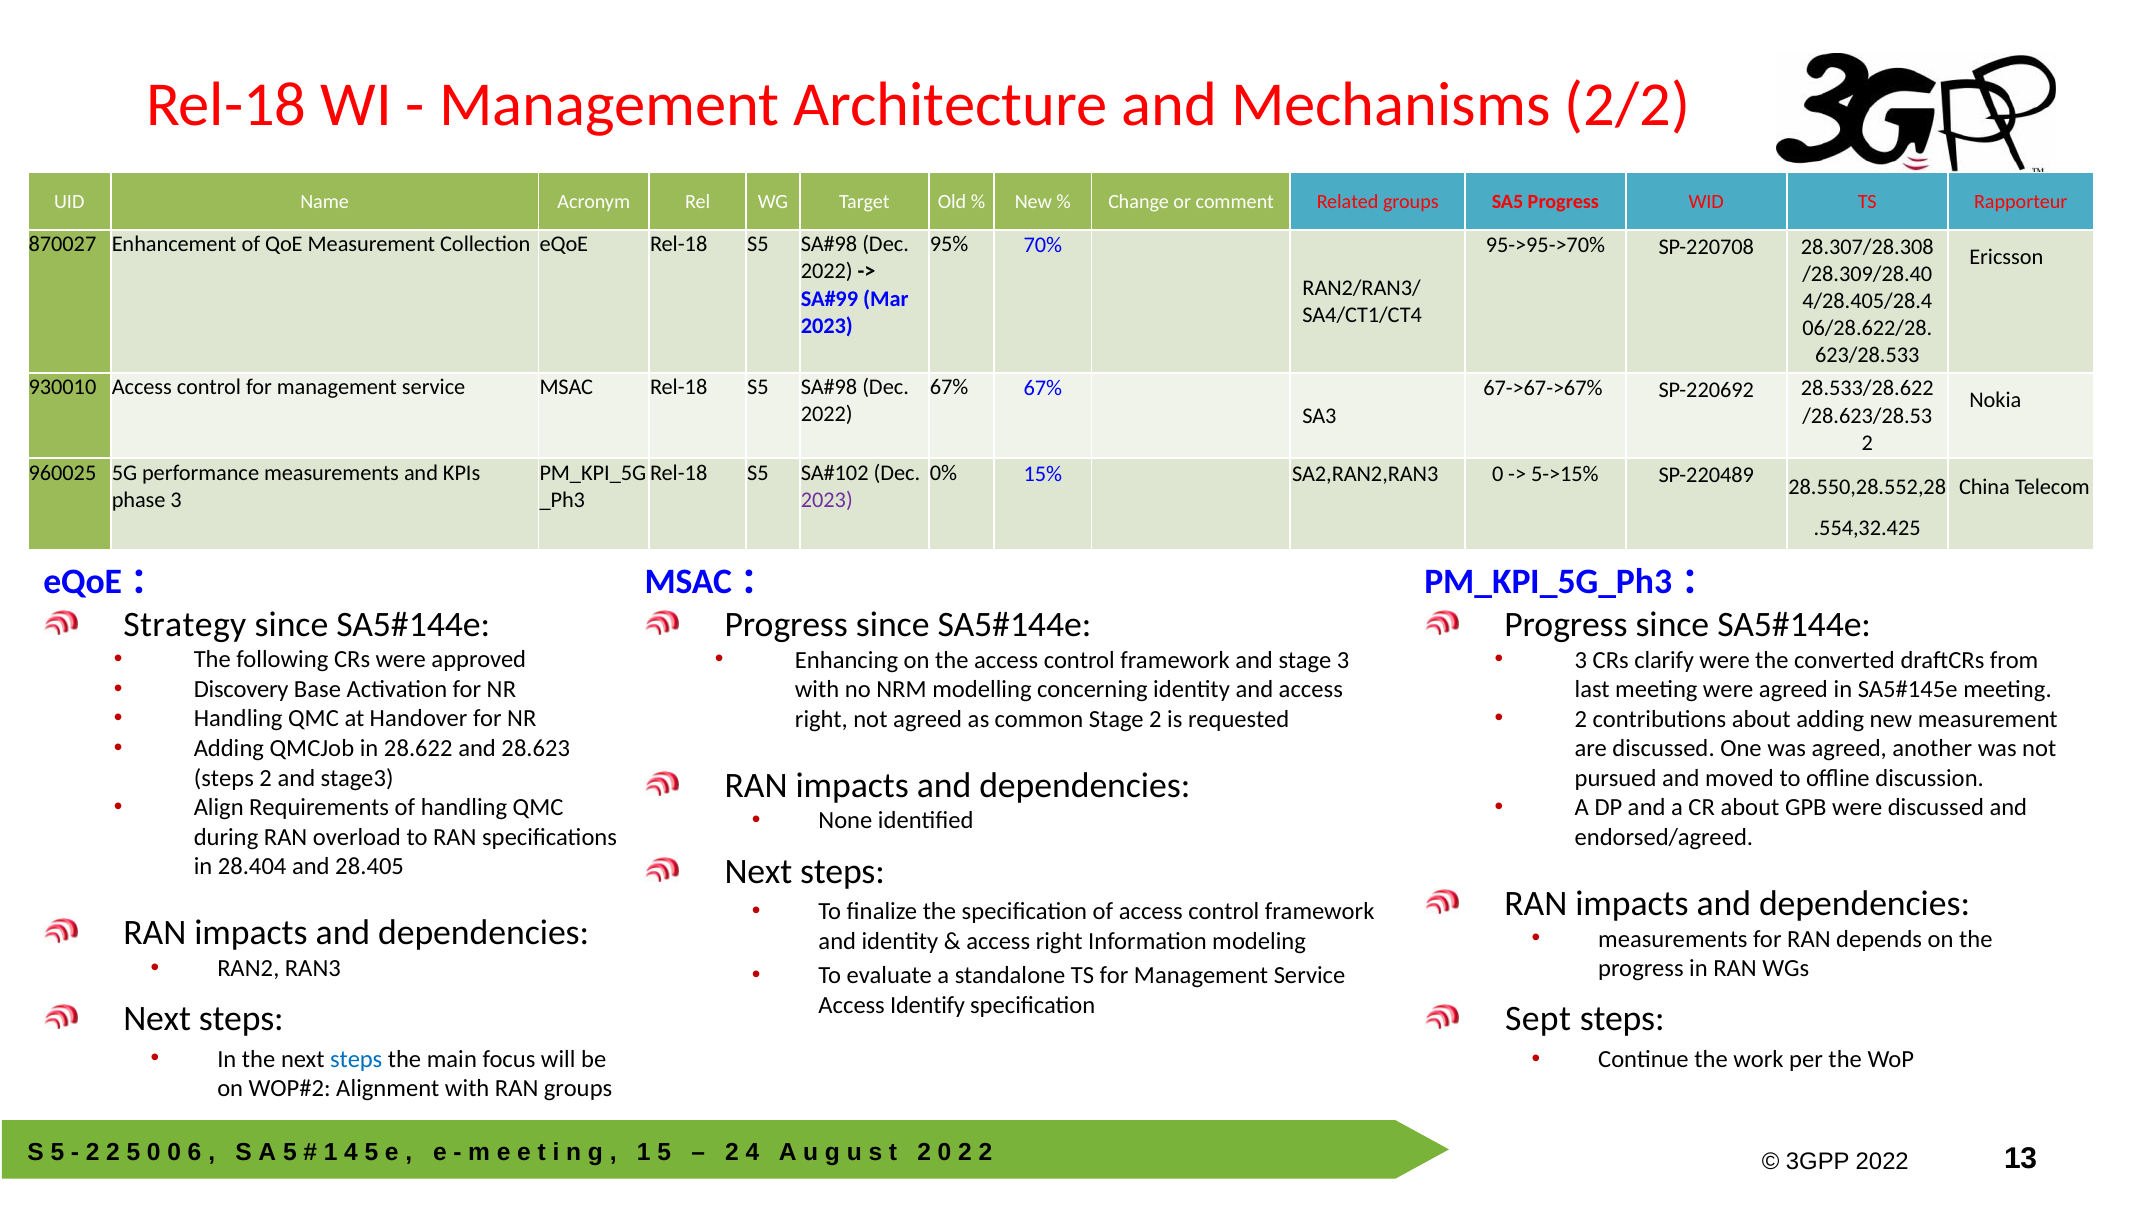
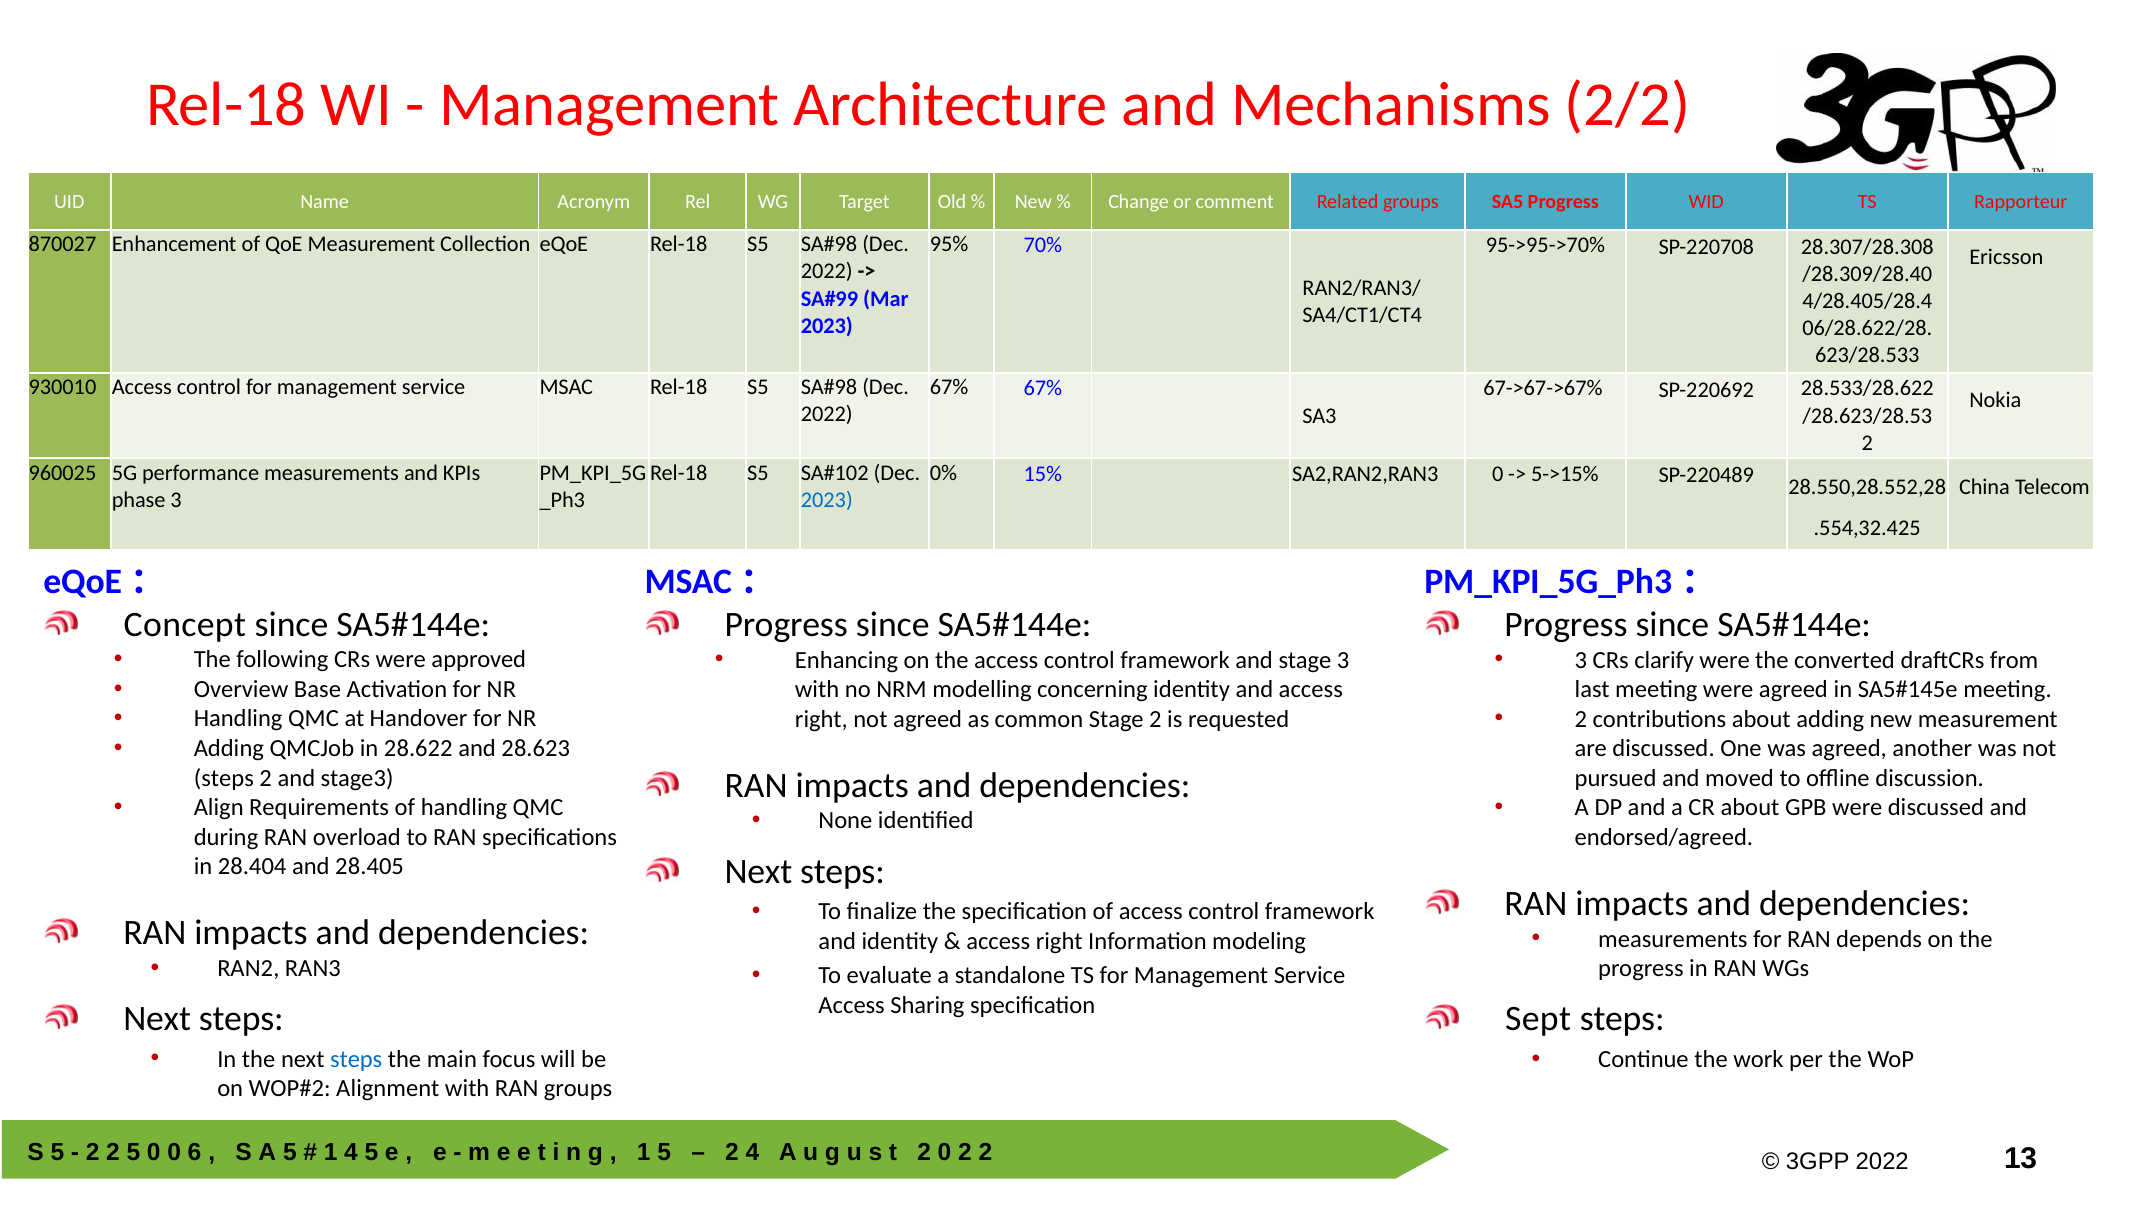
2023 at (827, 500) colour: purple -> blue
Strategy: Strategy -> Concept
Discovery: Discovery -> Overview
Identify: Identify -> Sharing
